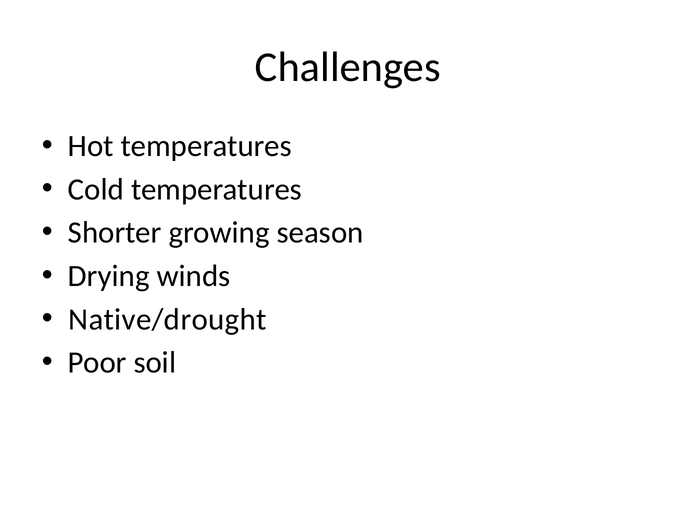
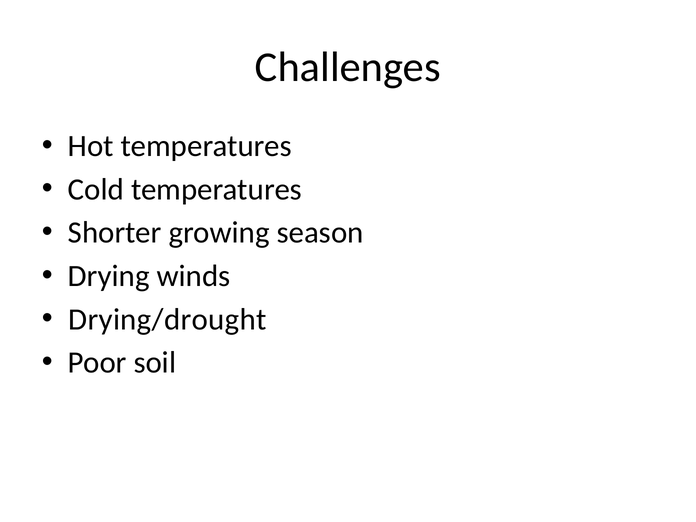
Native/drought: Native/drought -> Drying/drought
